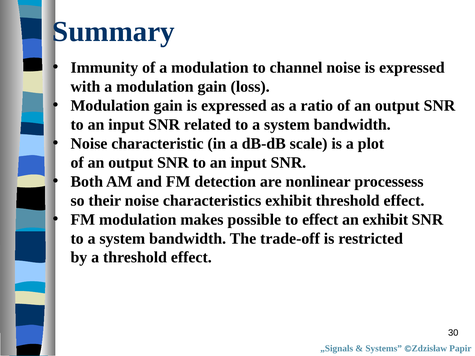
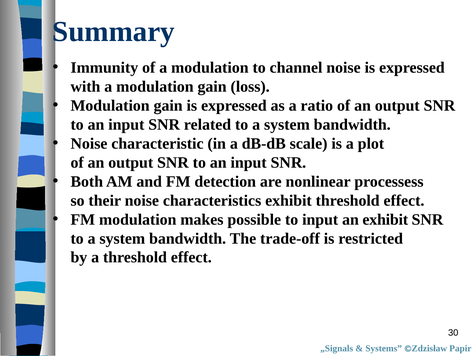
to effect: effect -> input
